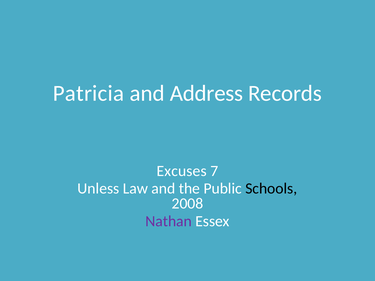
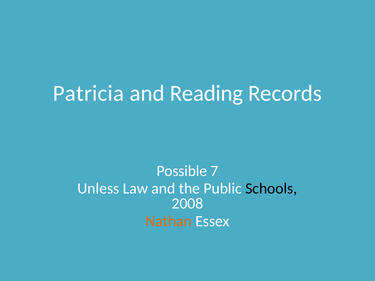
Address: Address -> Reading
Excuses: Excuses -> Possible
Nathan colour: purple -> orange
